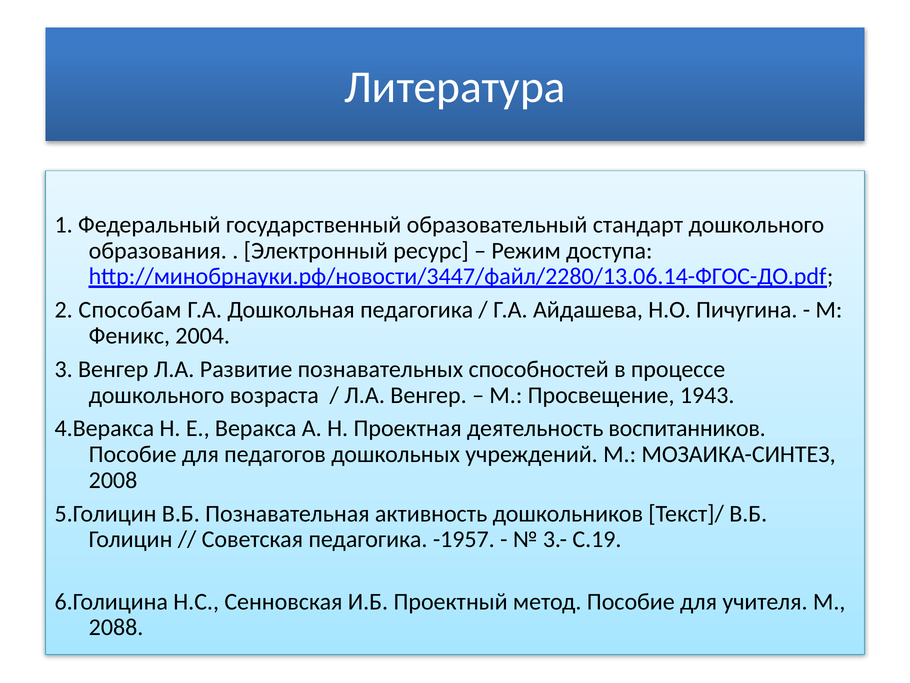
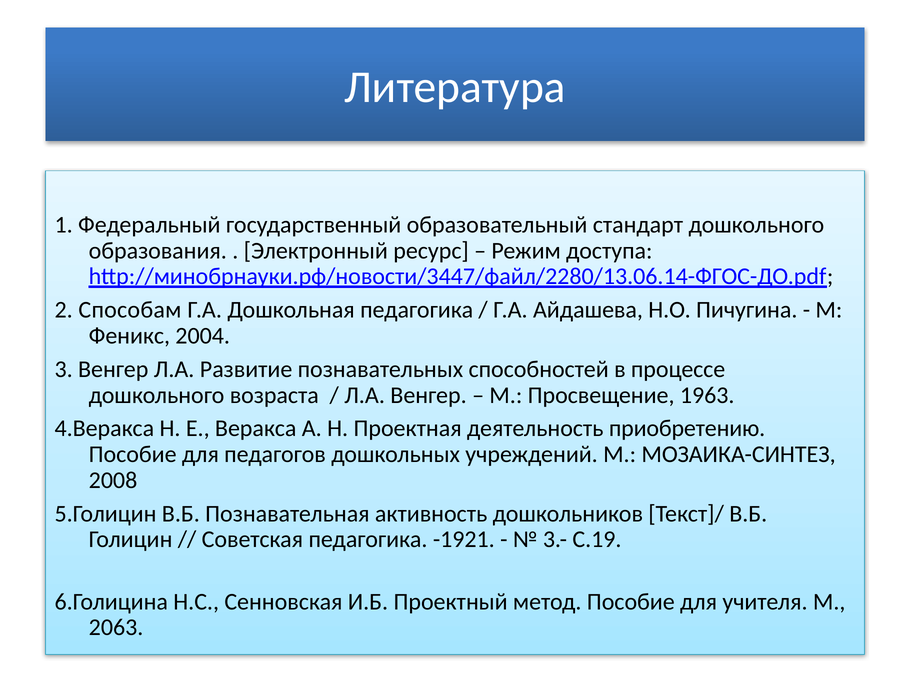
1943: 1943 -> 1963
воспитанников: воспитанников -> приобретению
-1957: -1957 -> -1921
2088: 2088 -> 2063
